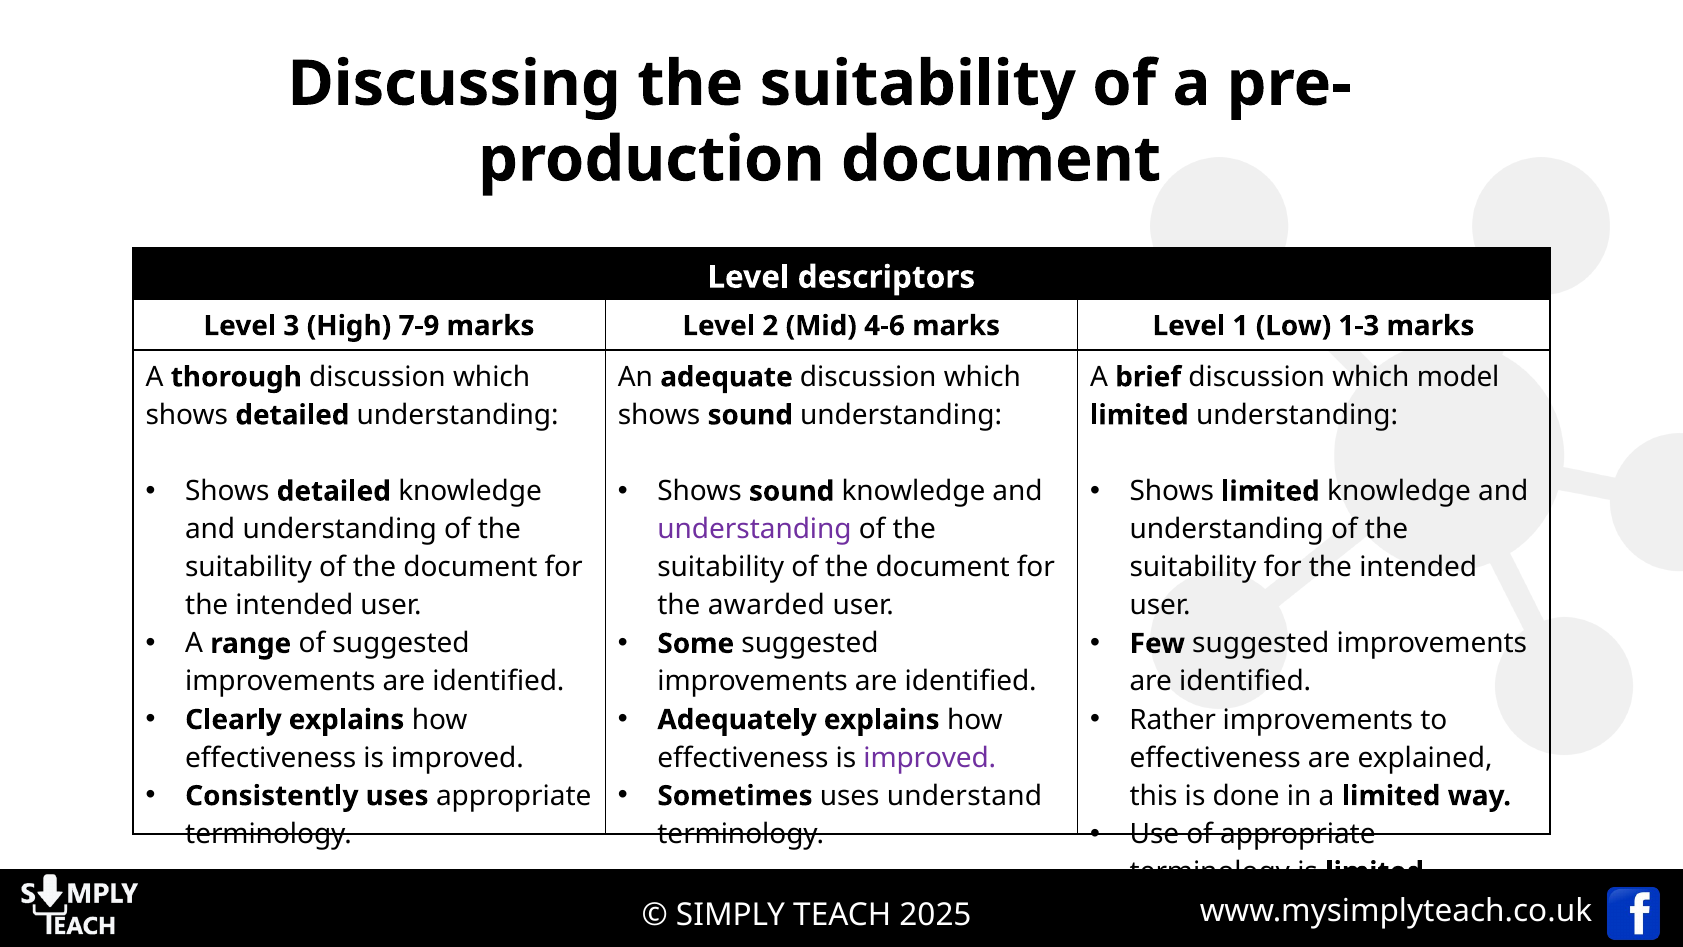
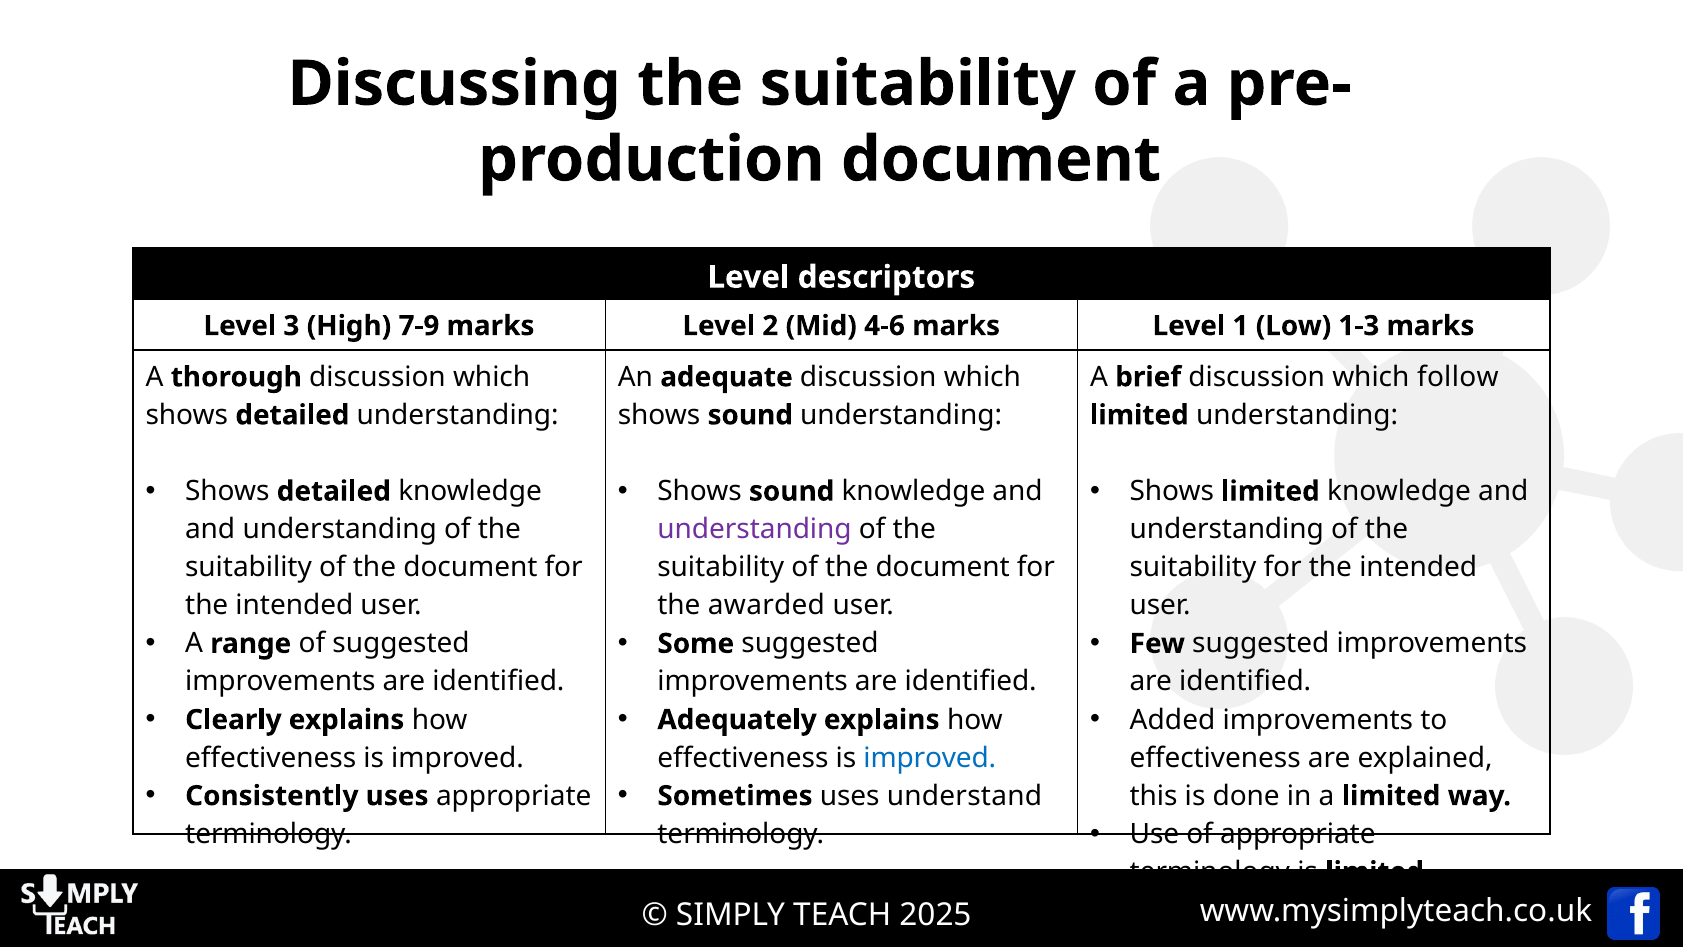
model: model -> follow
Rather: Rather -> Added
improved at (930, 758) colour: purple -> blue
